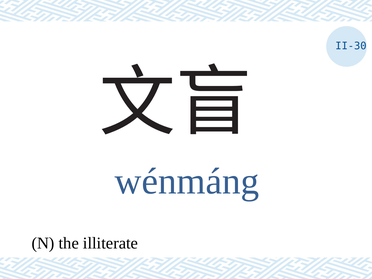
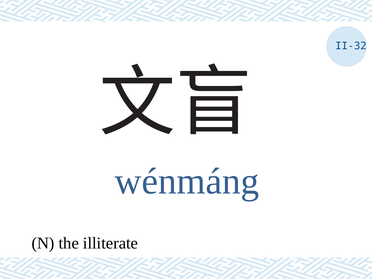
II-30: II-30 -> II-32
